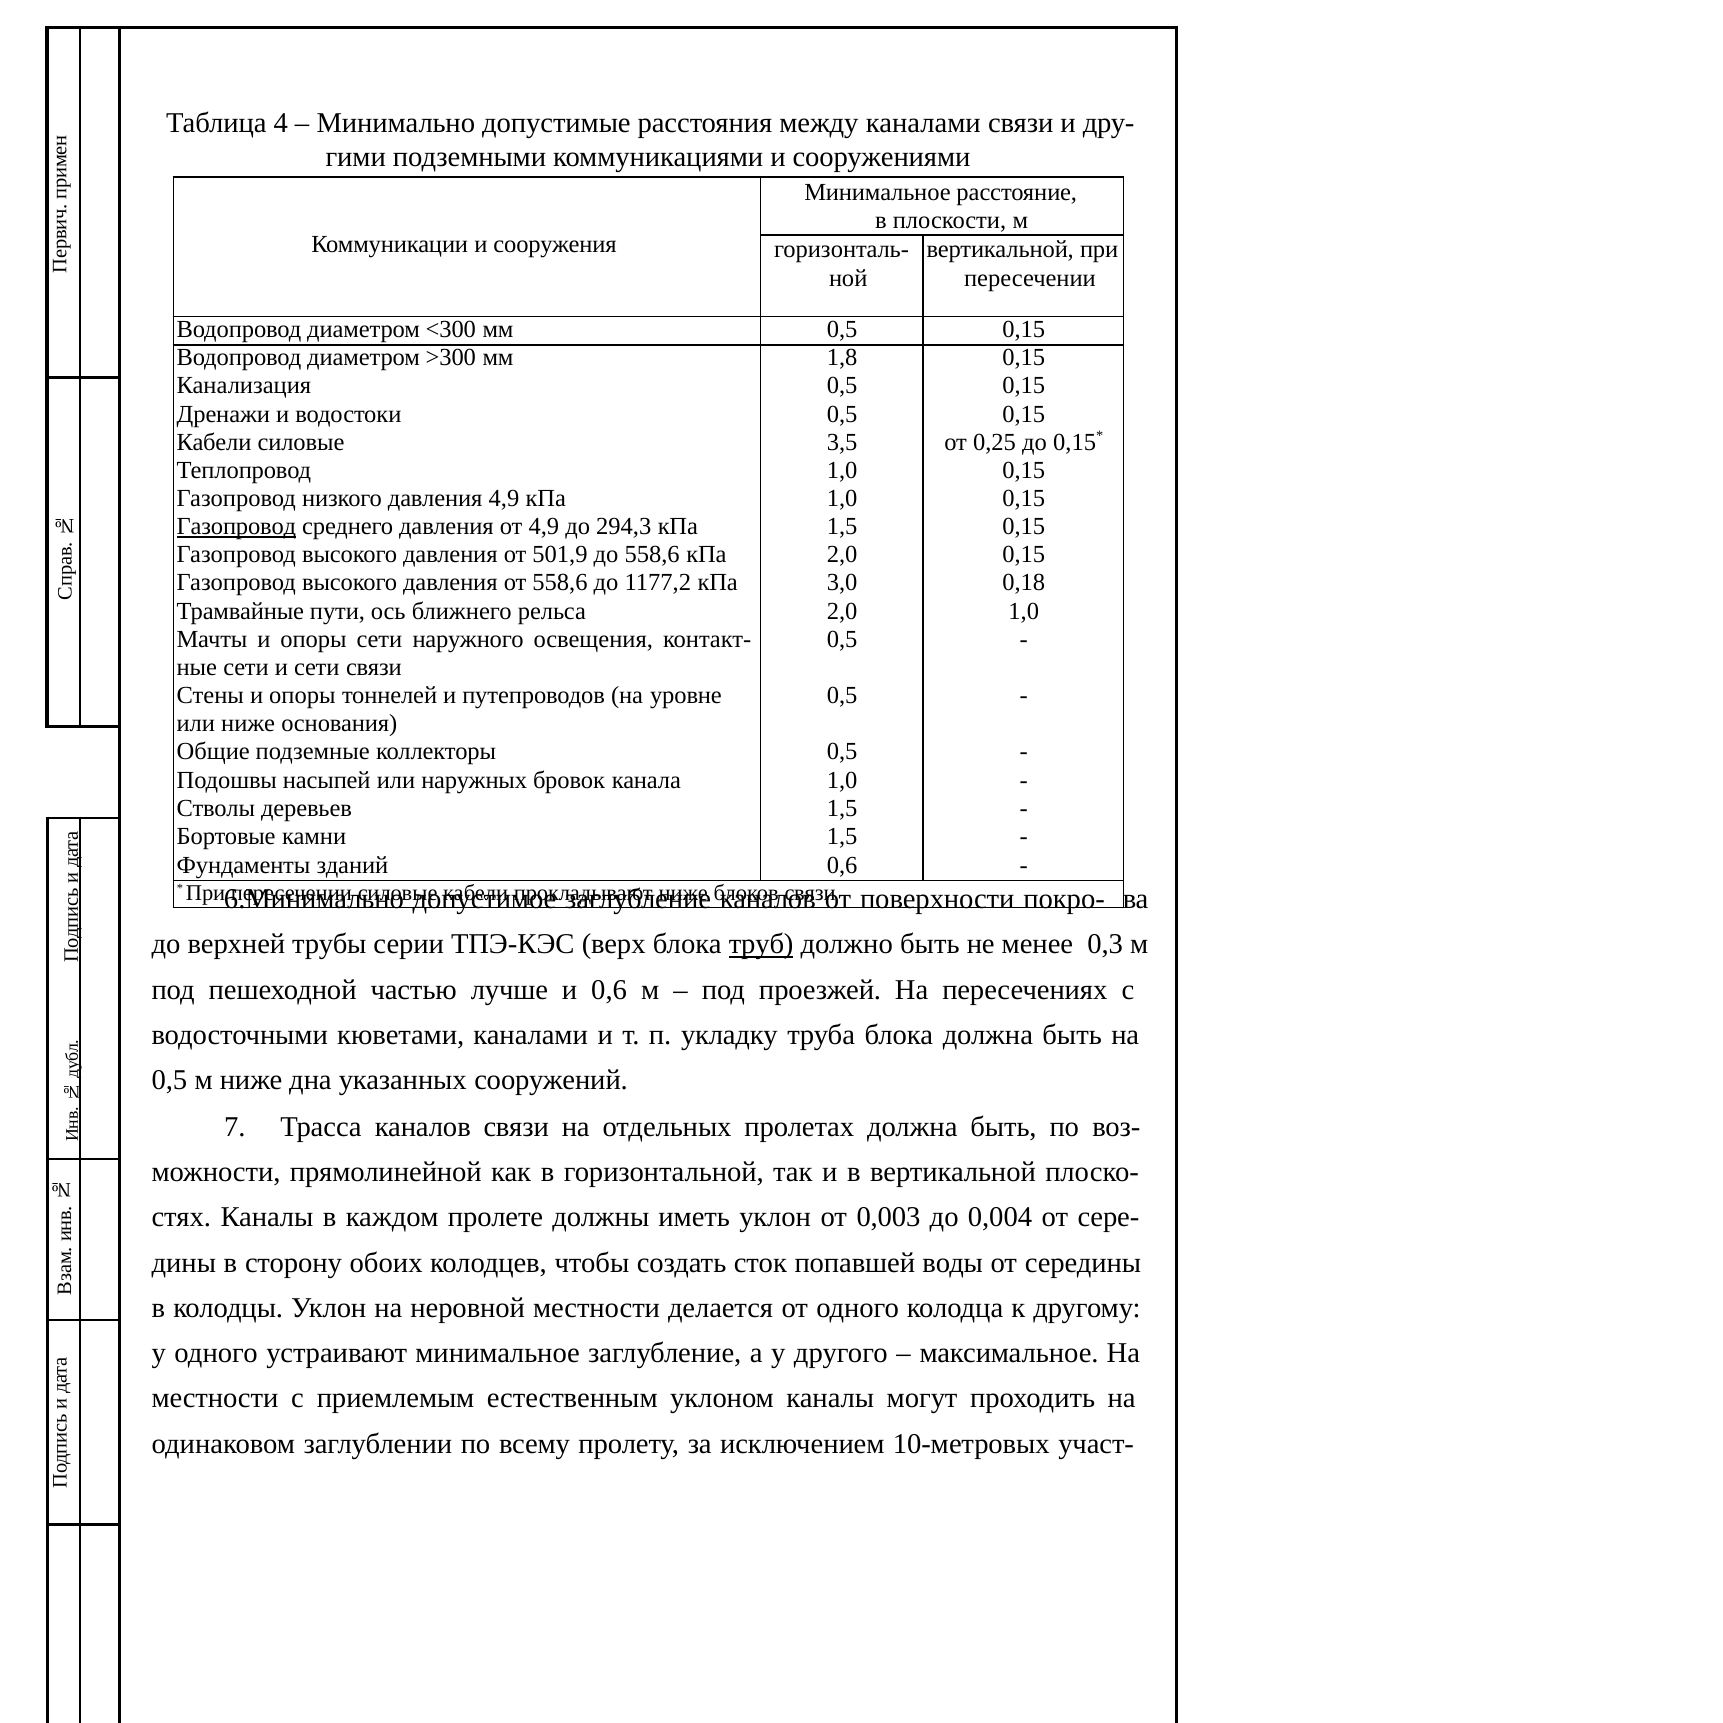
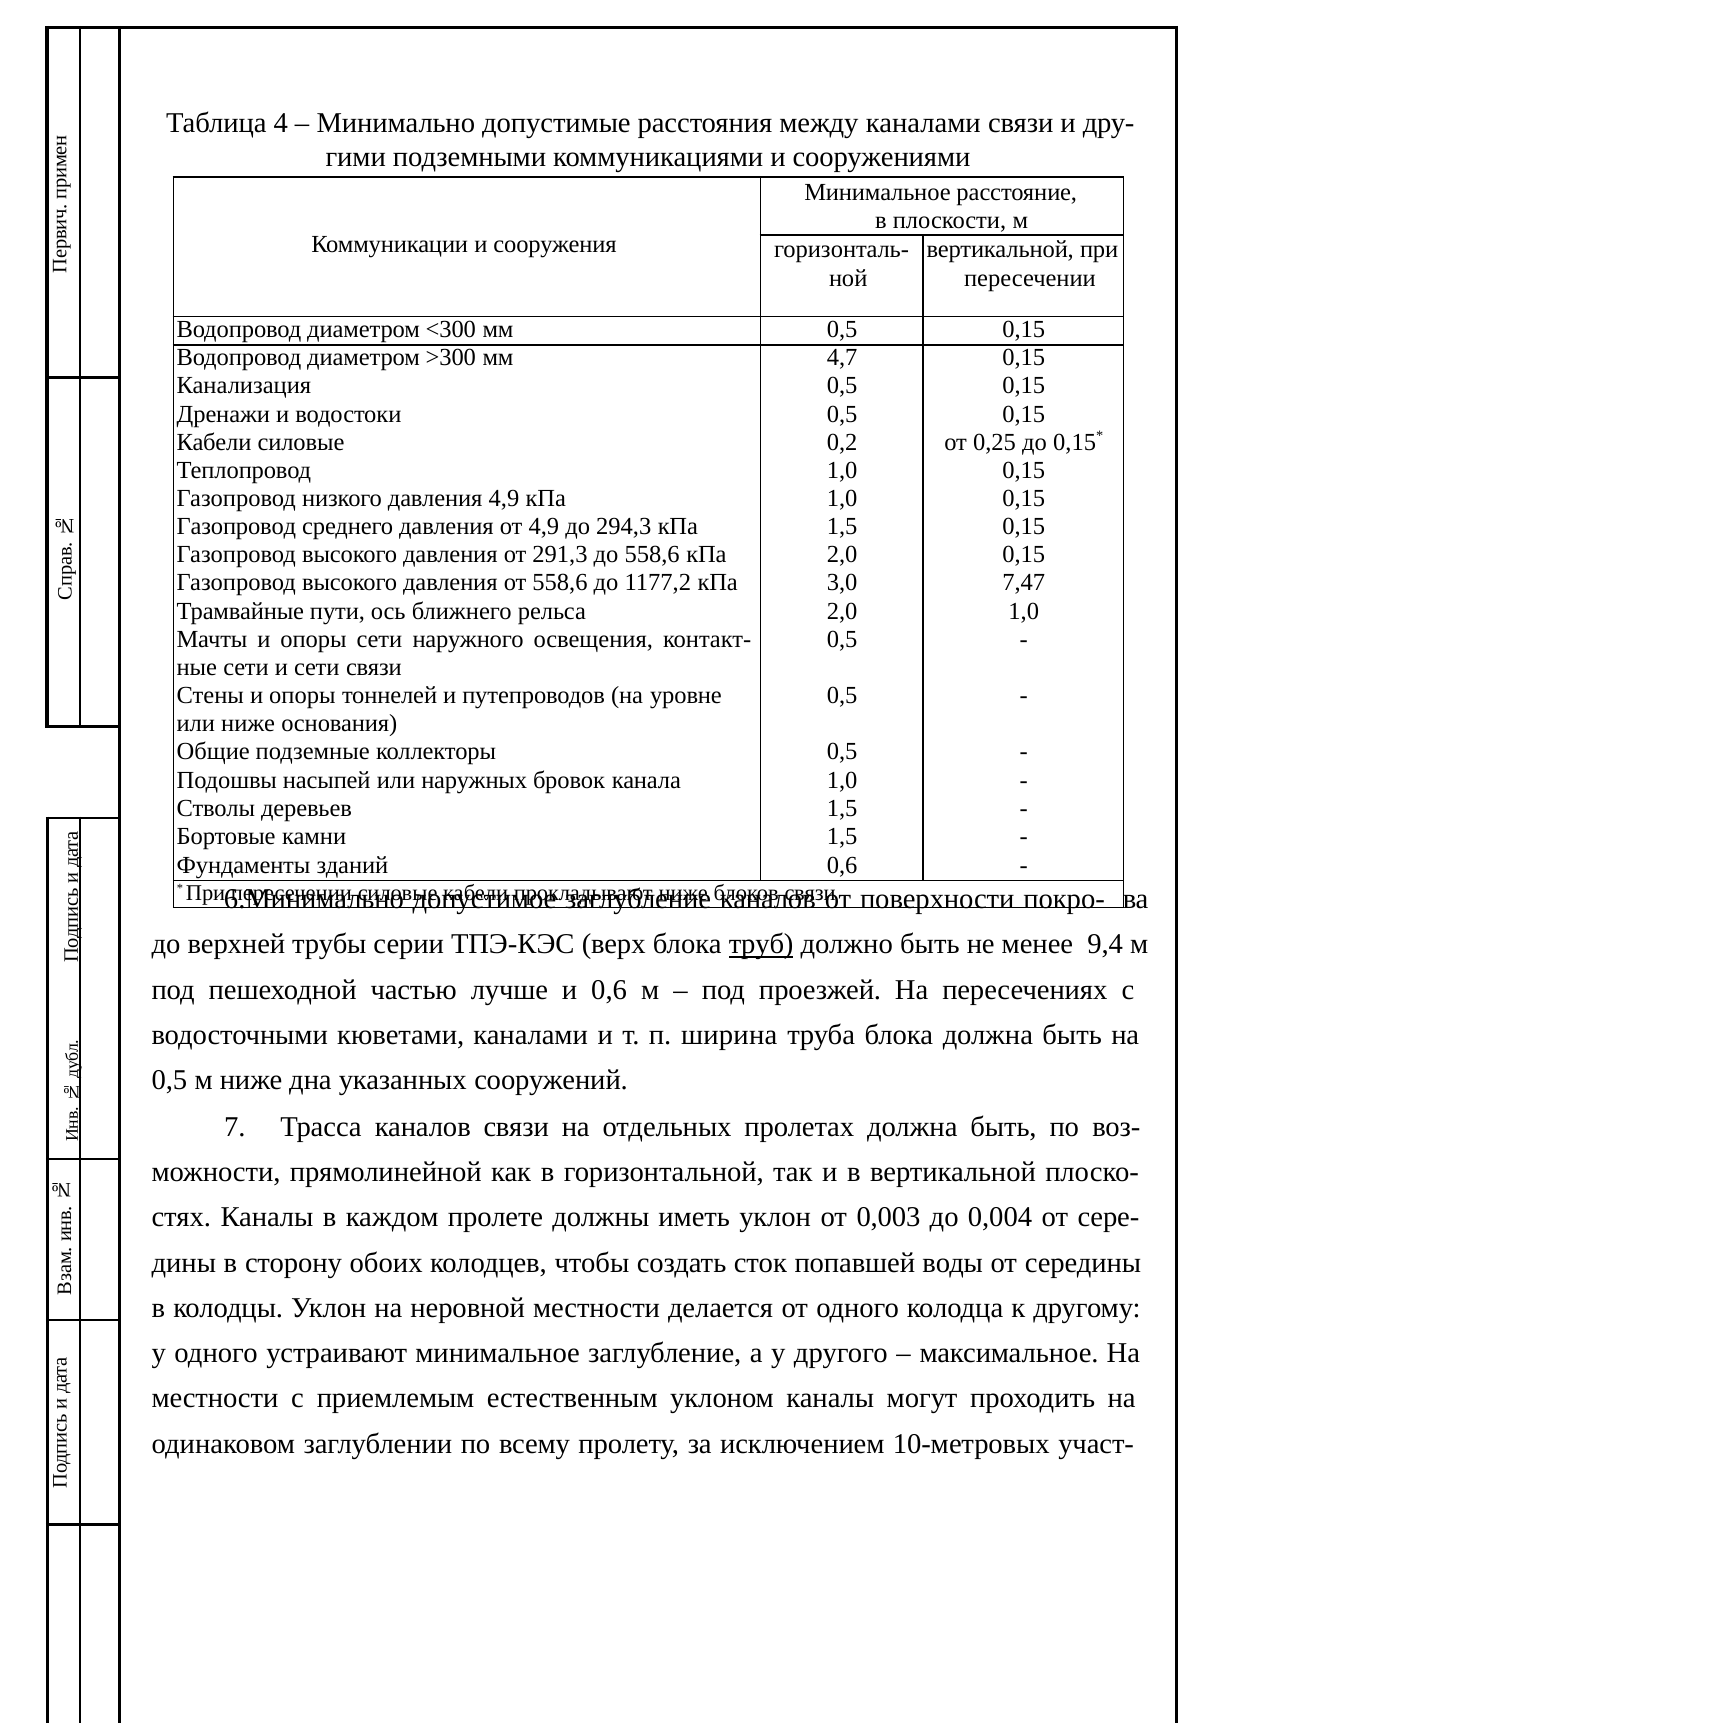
1,8: 1,8 -> 4,7
3,5: 3,5 -> 0,2
Газопровод at (236, 527) underline: present -> none
501,9: 501,9 -> 291,3
0,18: 0,18 -> 7,47
0,3: 0,3 -> 9,4
укладку: укладку -> ширина
